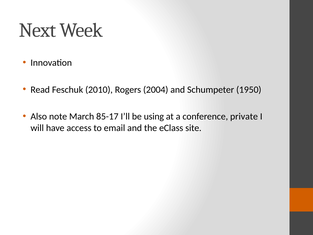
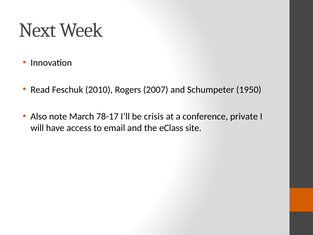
2004: 2004 -> 2007
85-17: 85-17 -> 78-17
using: using -> crisis
